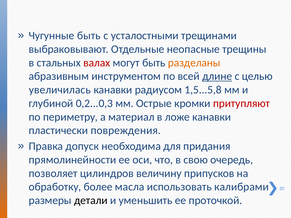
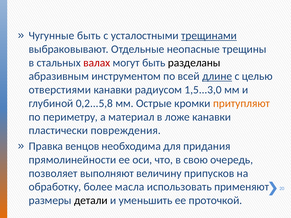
трещинами underline: none -> present
разделаны colour: orange -> black
увеличилась: увеличилась -> отверстиями
1,5...5,8: 1,5...5,8 -> 1,5...3,0
0,2...0,3: 0,2...0,3 -> 0,2...5,8
притупляют colour: red -> orange
допуск: допуск -> венцов
цилиндров: цилиндров -> выполняют
калибрами: калибрами -> применяют
